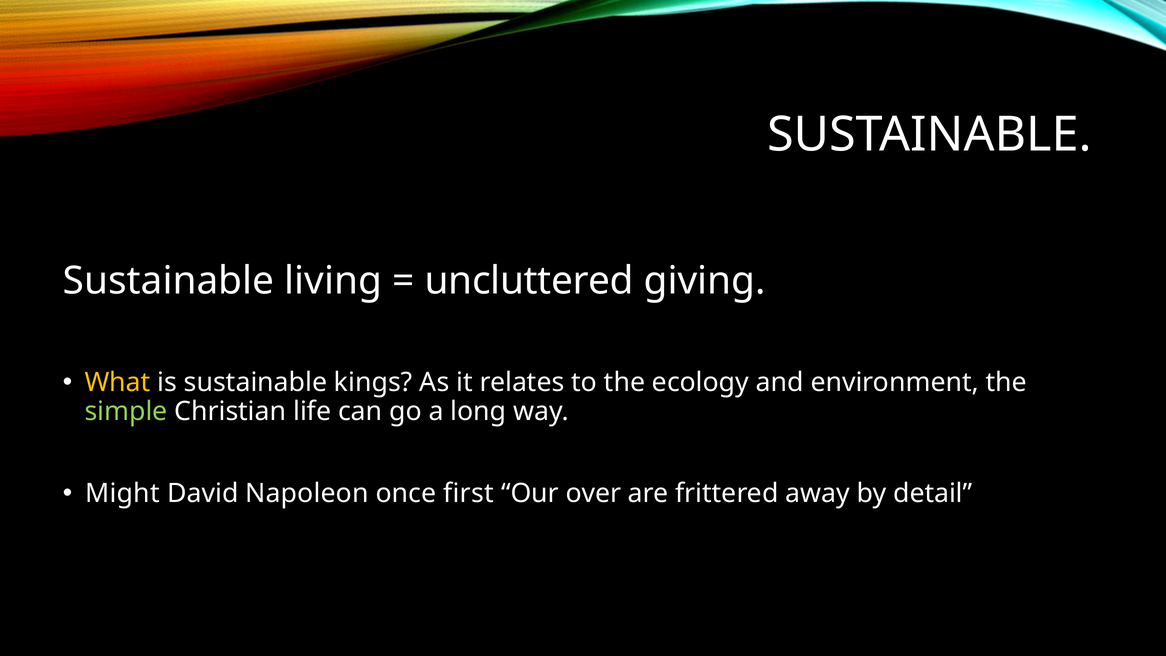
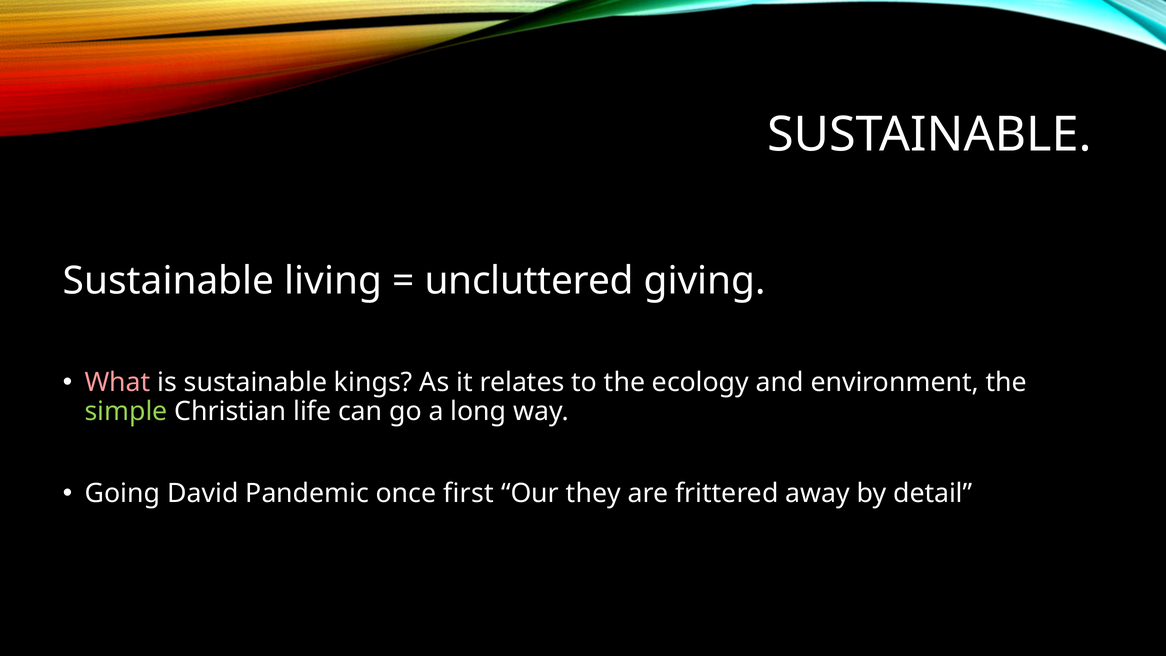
What colour: yellow -> pink
Might: Might -> Going
Napoleon: Napoleon -> Pandemic
over: over -> they
